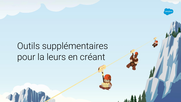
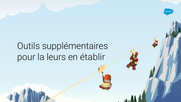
créant: créant -> établir
